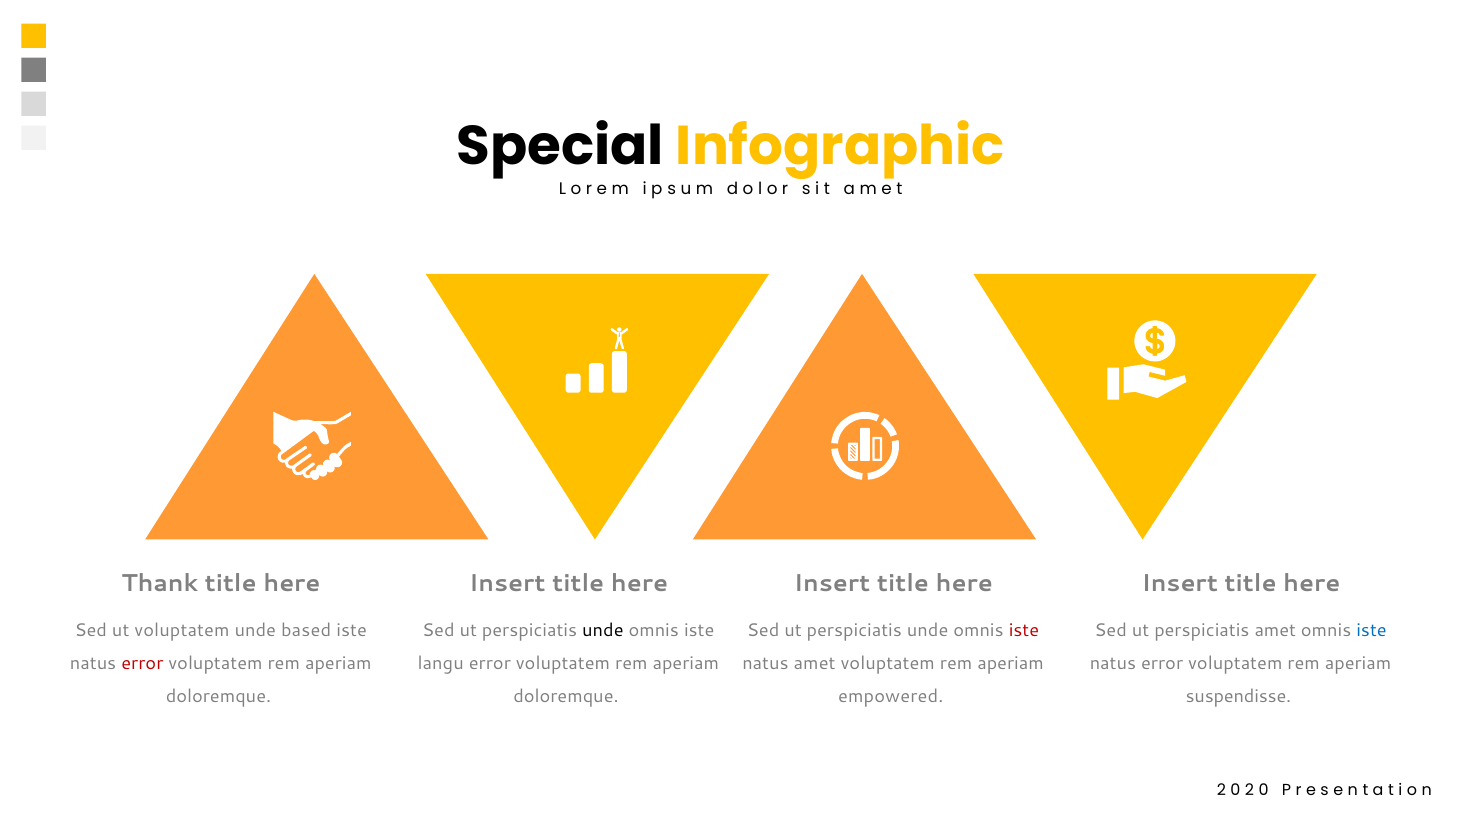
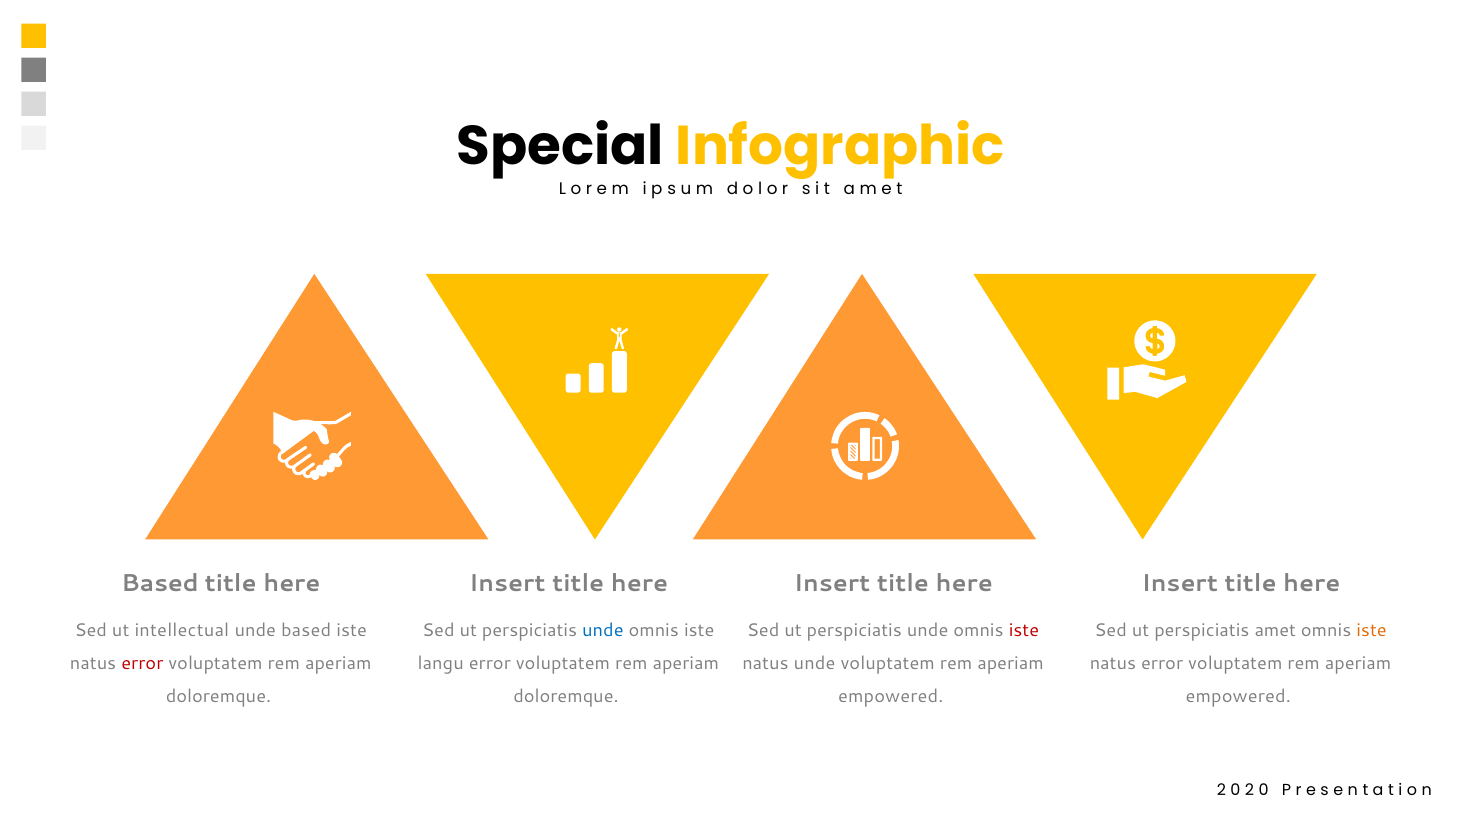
Thank at (160, 584): Thank -> Based
ut voluptatem: voluptatem -> intellectual
unde at (603, 631) colour: black -> blue
iste at (1372, 631) colour: blue -> orange
natus amet: amet -> unde
suspendisse at (1238, 697): suspendisse -> empowered
